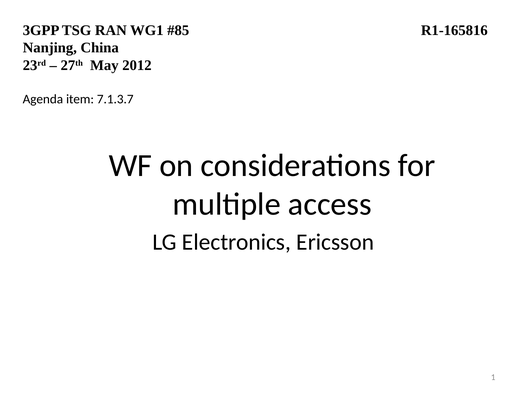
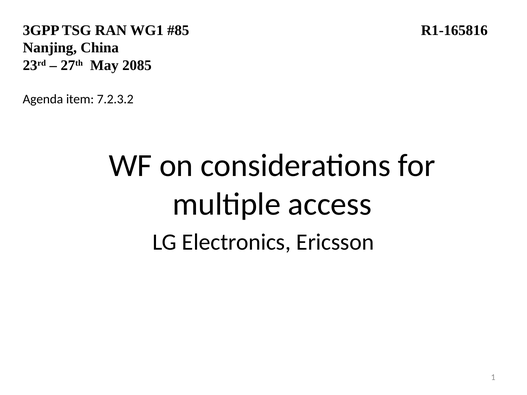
2012: 2012 -> 2085
7.1.3.7: 7.1.3.7 -> 7.2.3.2
